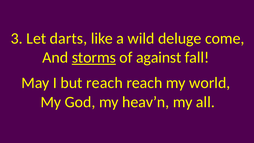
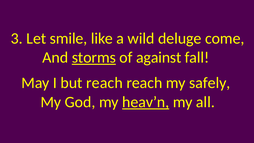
darts: darts -> smile
world: world -> safely
heav’n underline: none -> present
